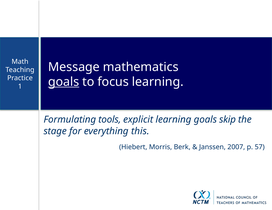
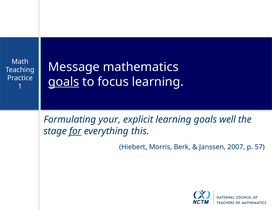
tools: tools -> your
skip: skip -> well
for underline: none -> present
